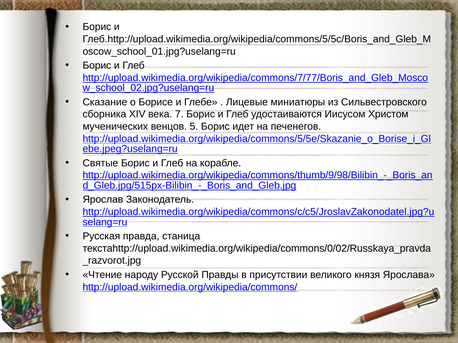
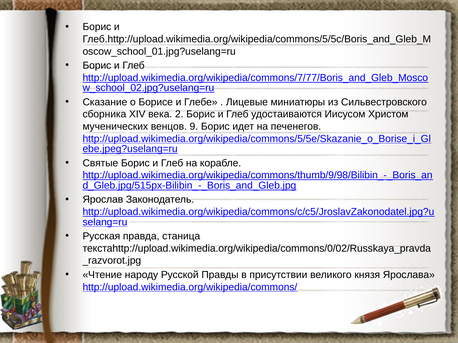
7: 7 -> 2
5: 5 -> 9
